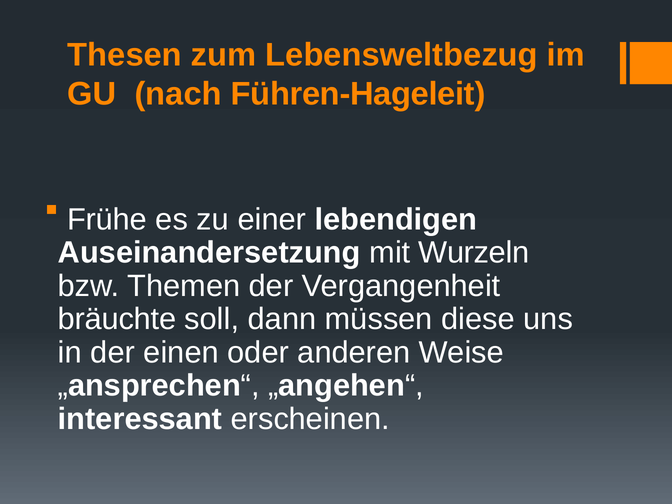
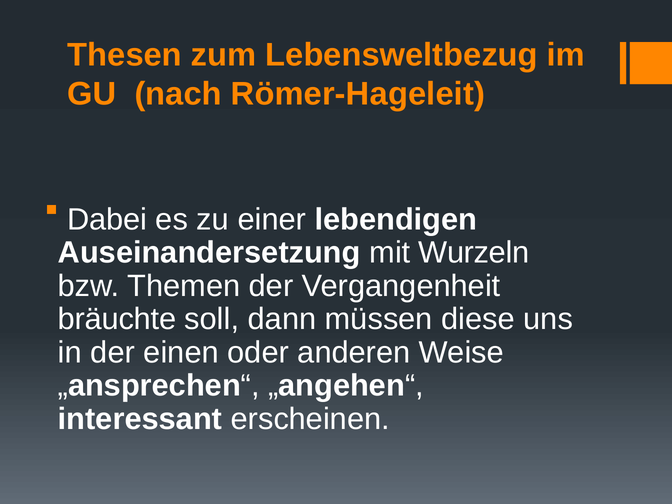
Führen-Hageleit: Führen-Hageleit -> Römer-Hageleit
Frühe: Frühe -> Dabei
